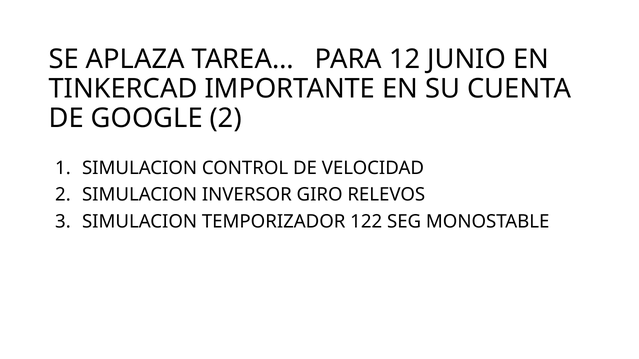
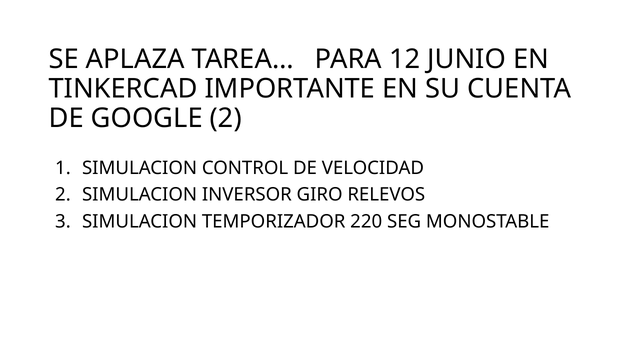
122: 122 -> 220
